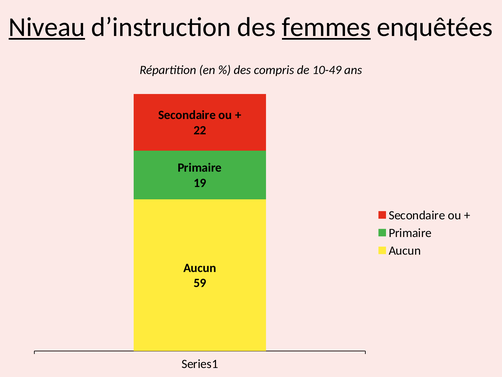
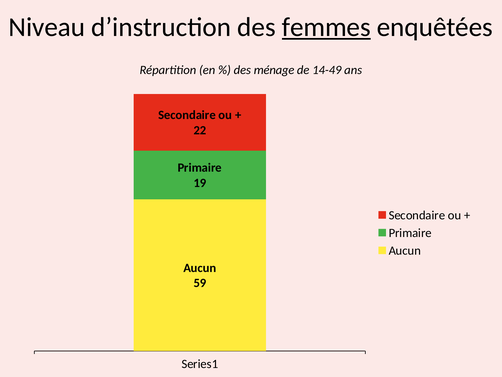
Niveau underline: present -> none
compris: compris -> ménage
10-49: 10-49 -> 14-49
